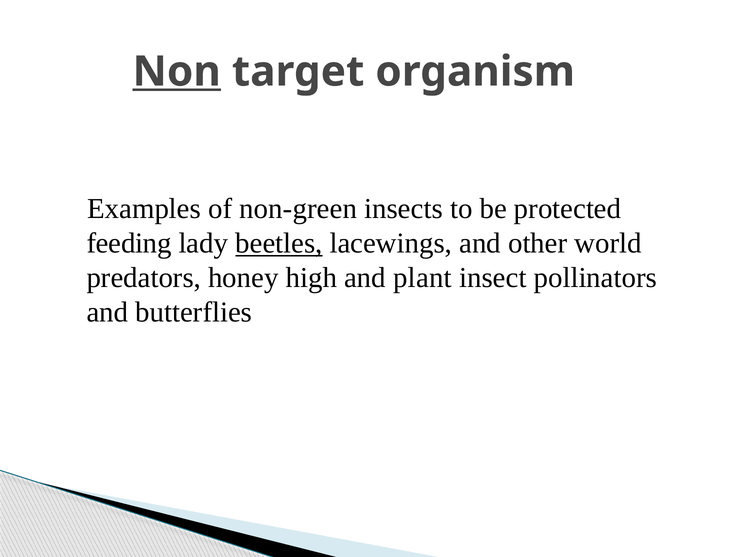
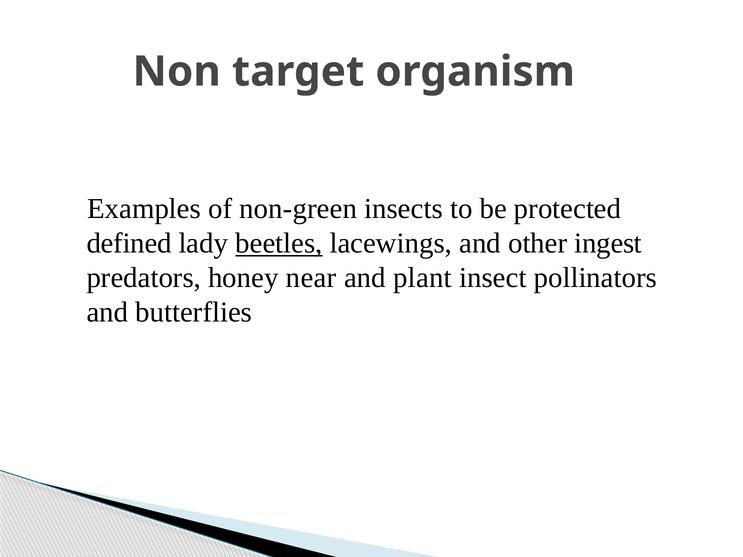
Non underline: present -> none
feeding: feeding -> defined
world: world -> ingest
high: high -> near
